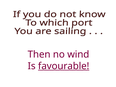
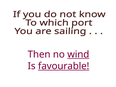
wind underline: none -> present
